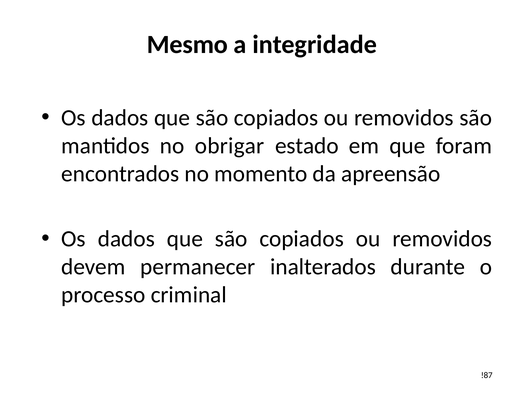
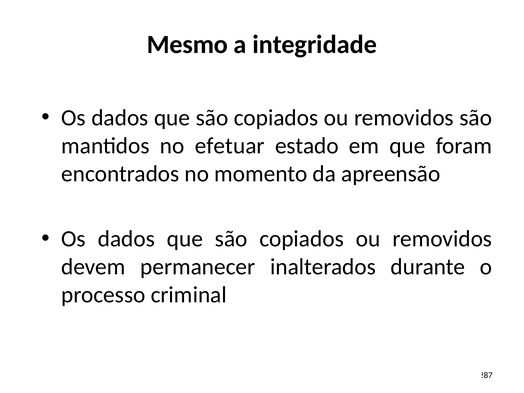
obrigar: obrigar -> efetuar
